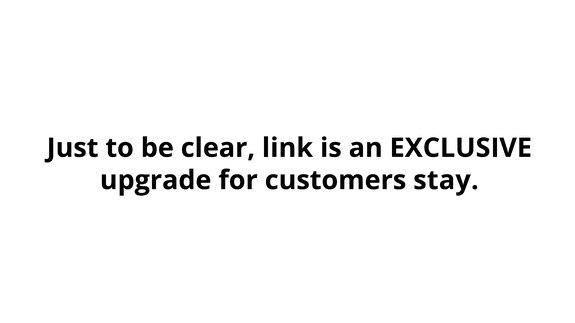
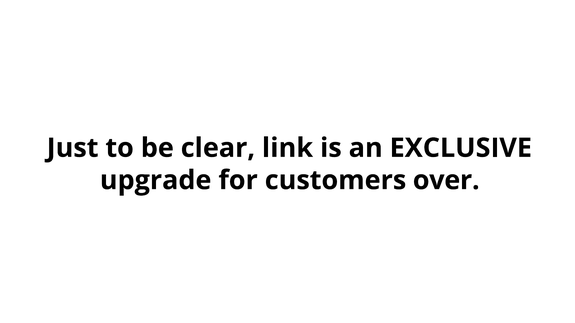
stay: stay -> over
